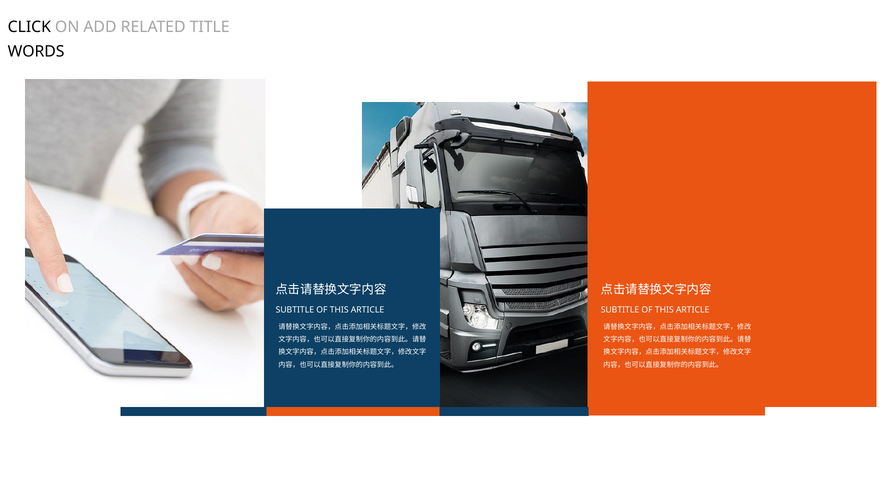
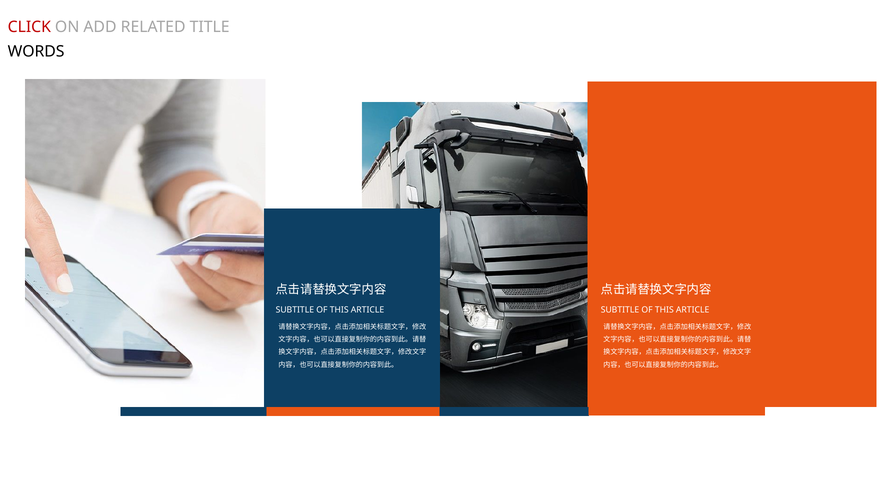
CLICK colour: black -> red
